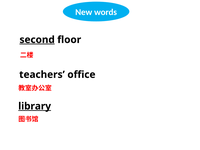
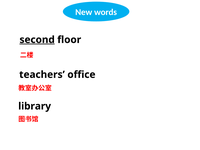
library underline: present -> none
